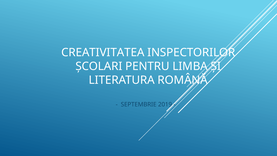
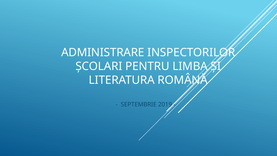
CREATIVITATEA: CREATIVITATEA -> ADMINISTRARE
